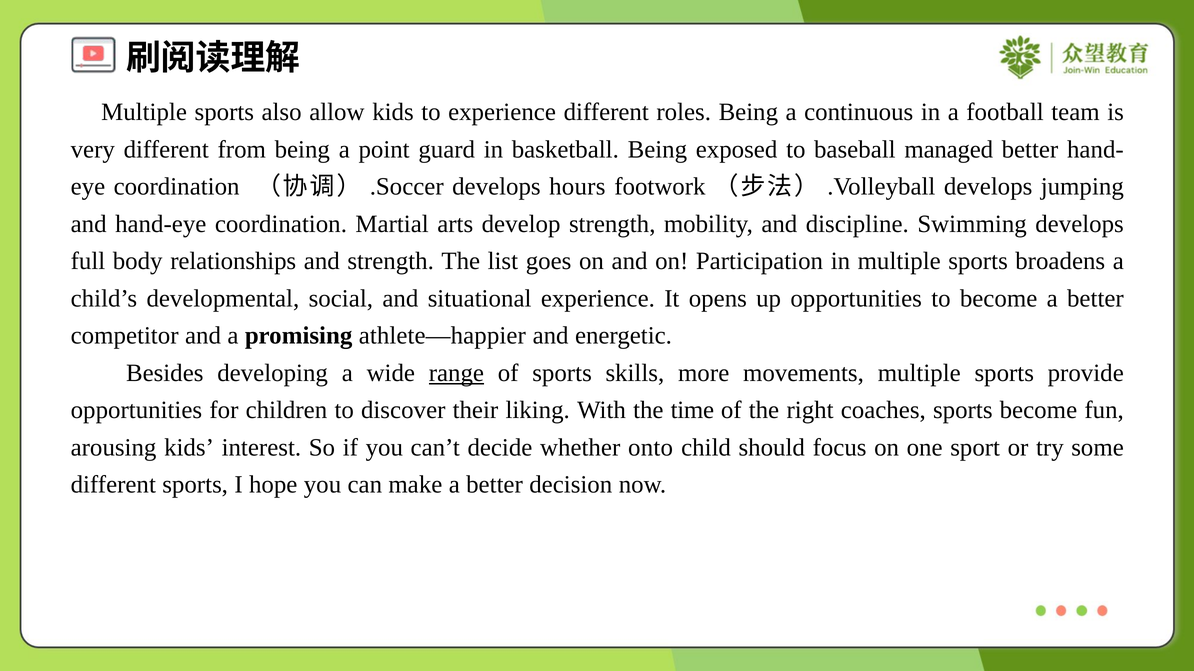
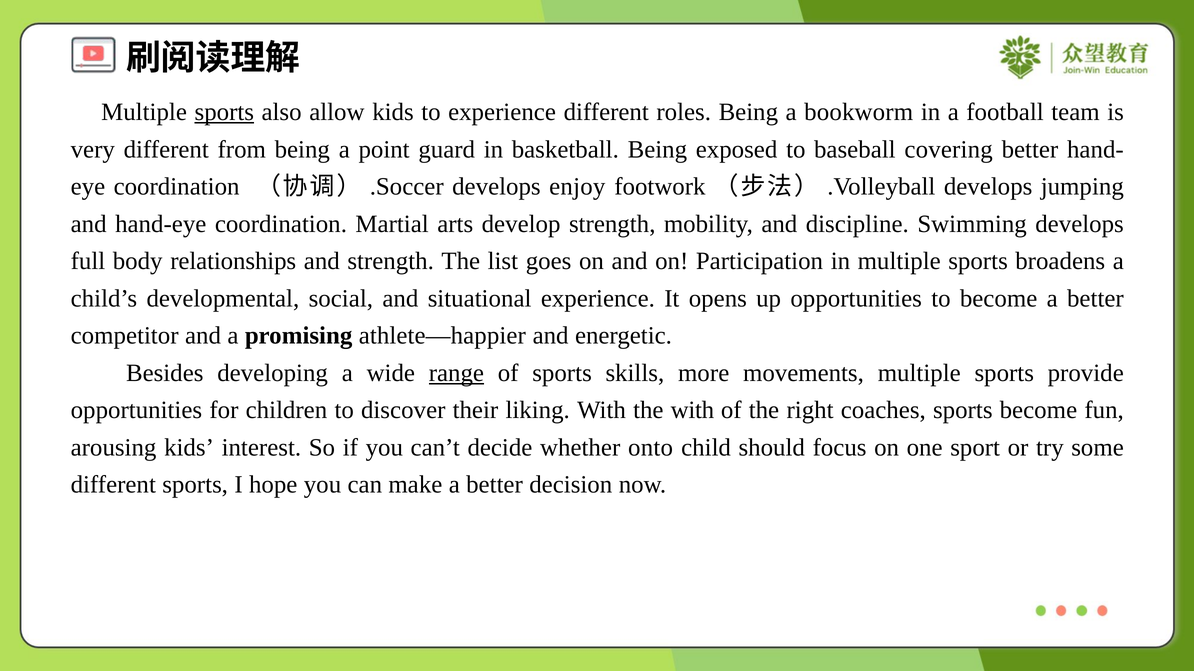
sports at (224, 112) underline: none -> present
continuous: continuous -> bookworm
managed: managed -> covering
hours: hours -> enjoy
the time: time -> with
